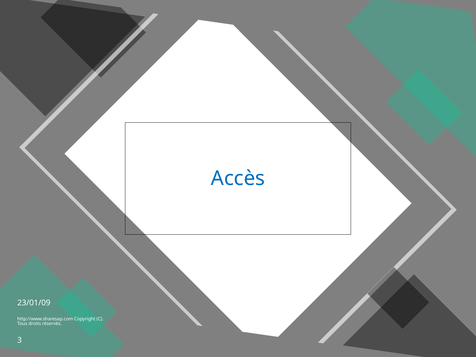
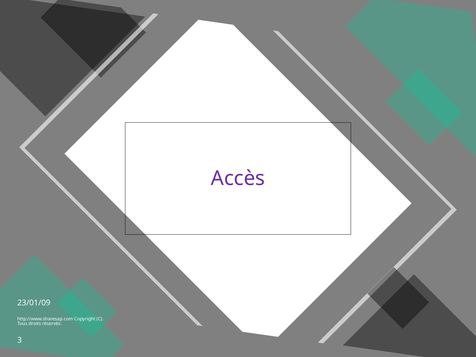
Accès colour: blue -> purple
